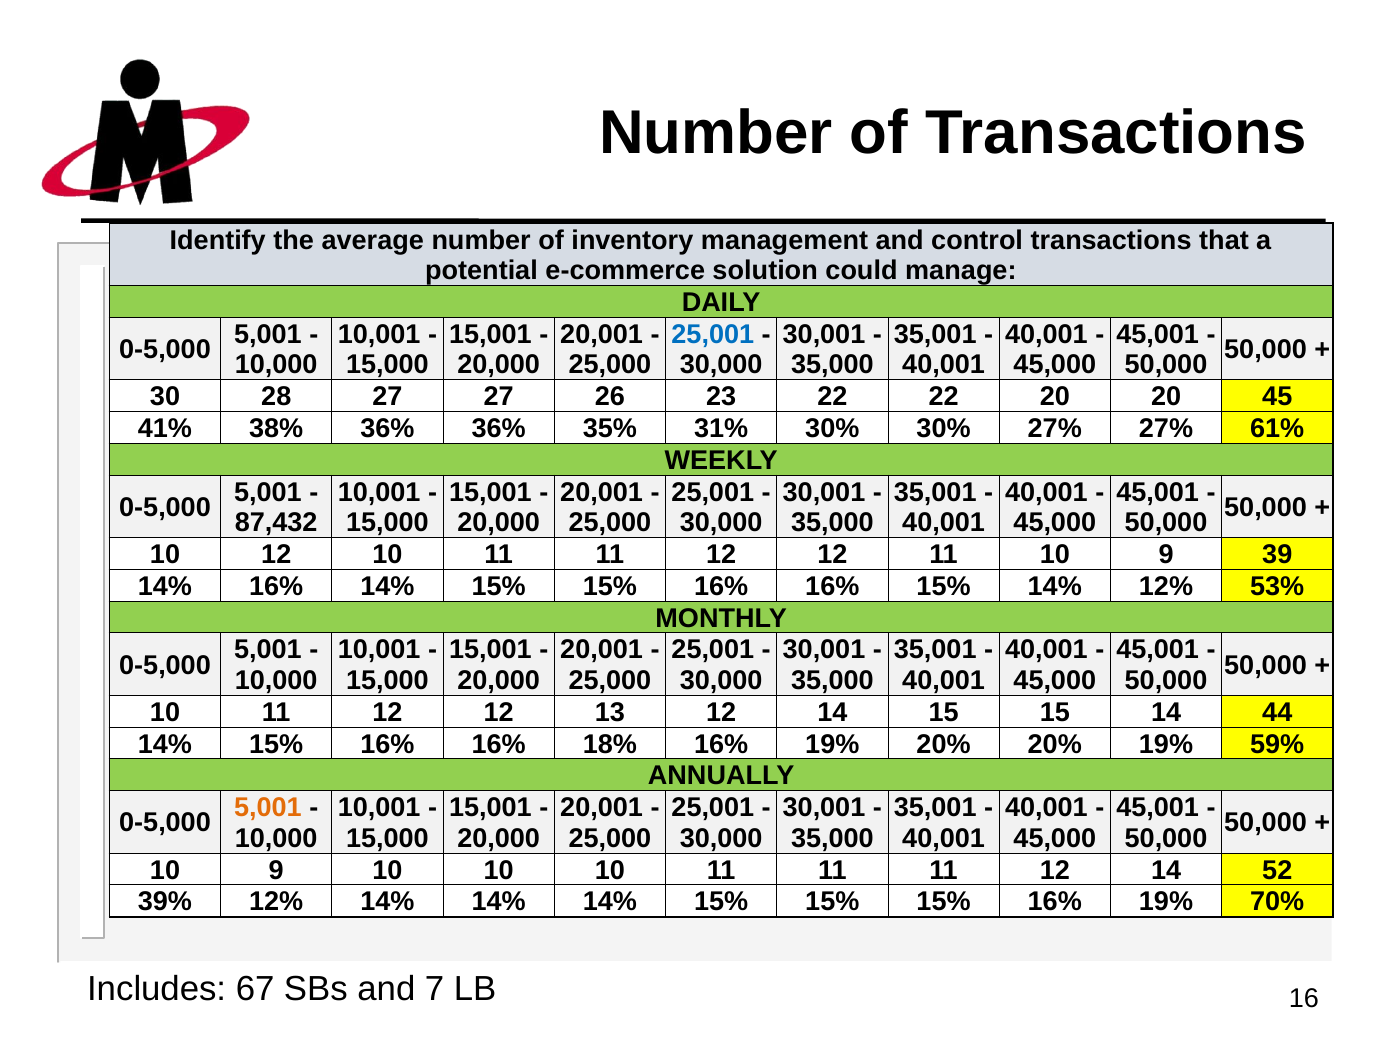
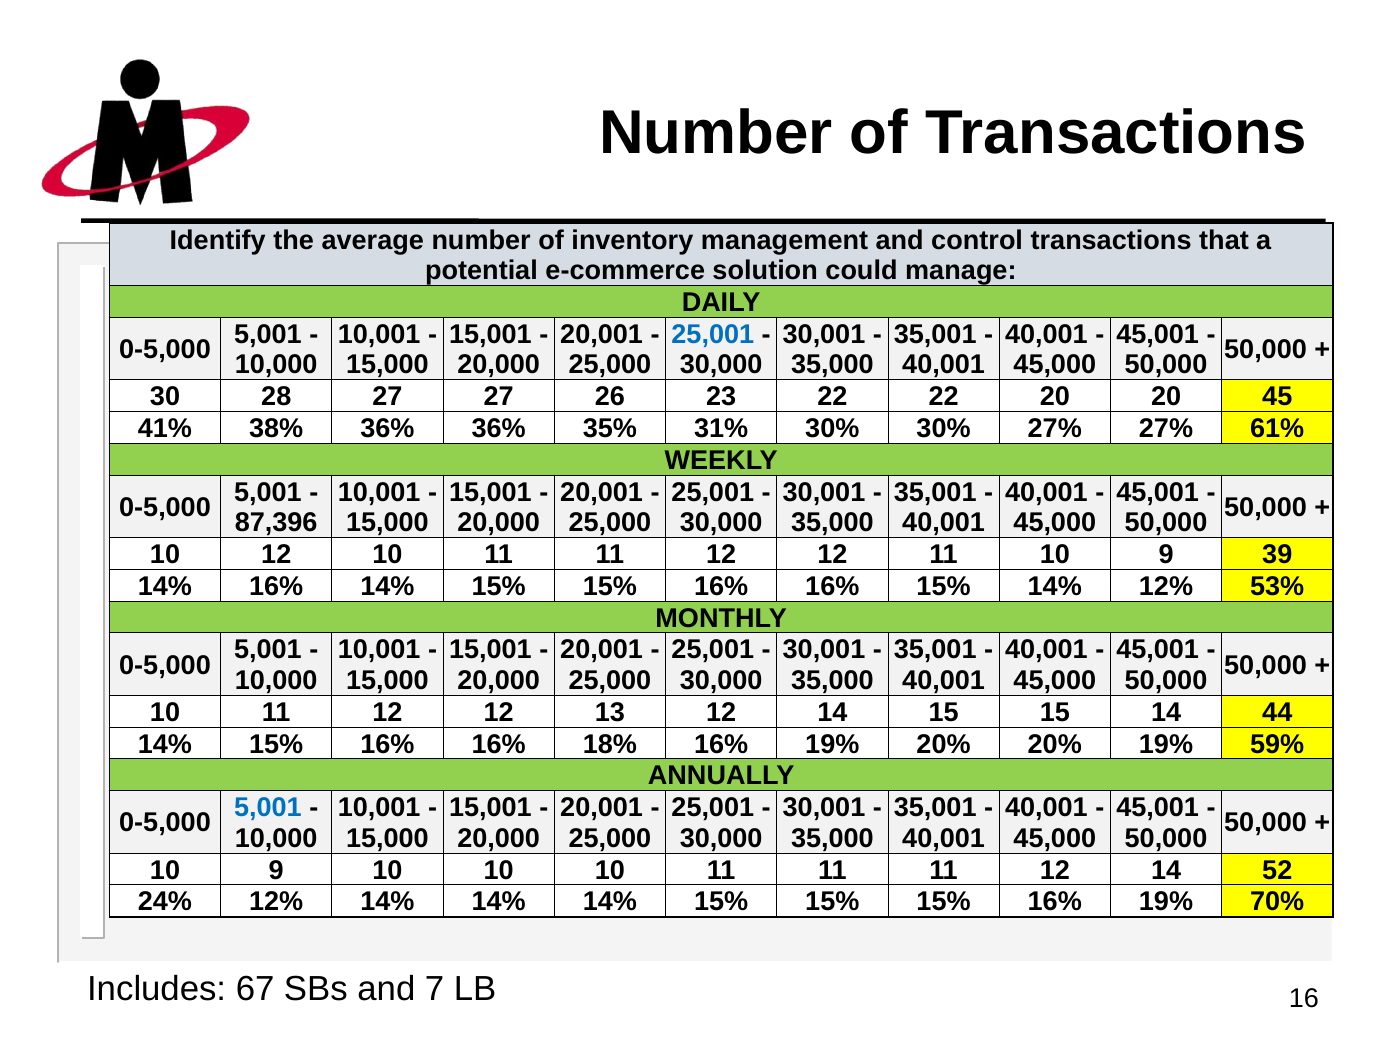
87,432: 87,432 -> 87,396
5,001 at (268, 808) colour: orange -> blue
39%: 39% -> 24%
